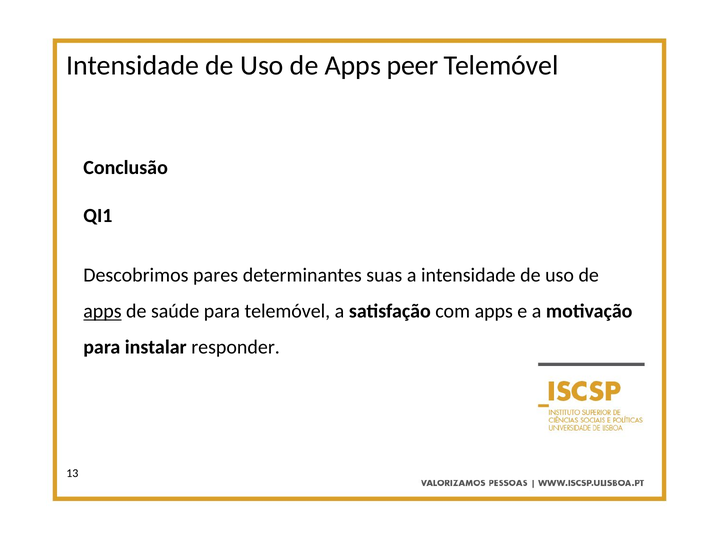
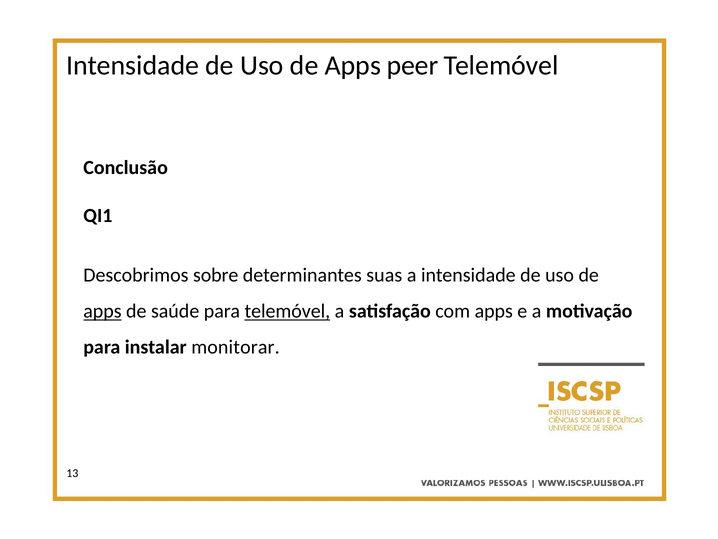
pares: pares -> sobre
telemóvel at (287, 311) underline: none -> present
responder: responder -> monitorar
